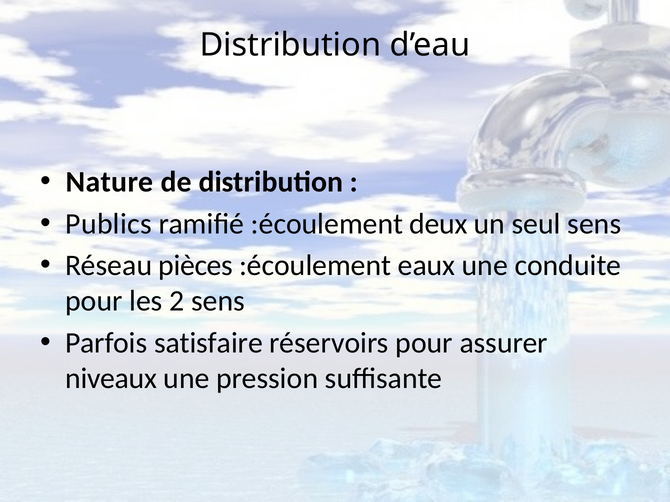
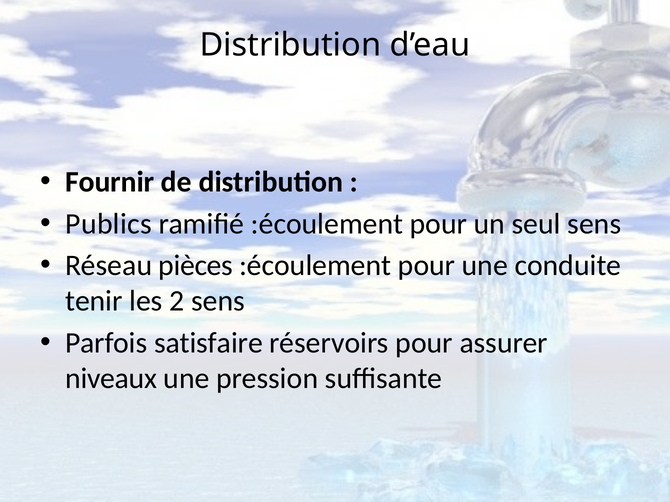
Nature: Nature -> Fournir
ramifié :écoulement deux: deux -> pour
eaux at (427, 266): eaux -> pour
pour at (94, 301): pour -> tenir
